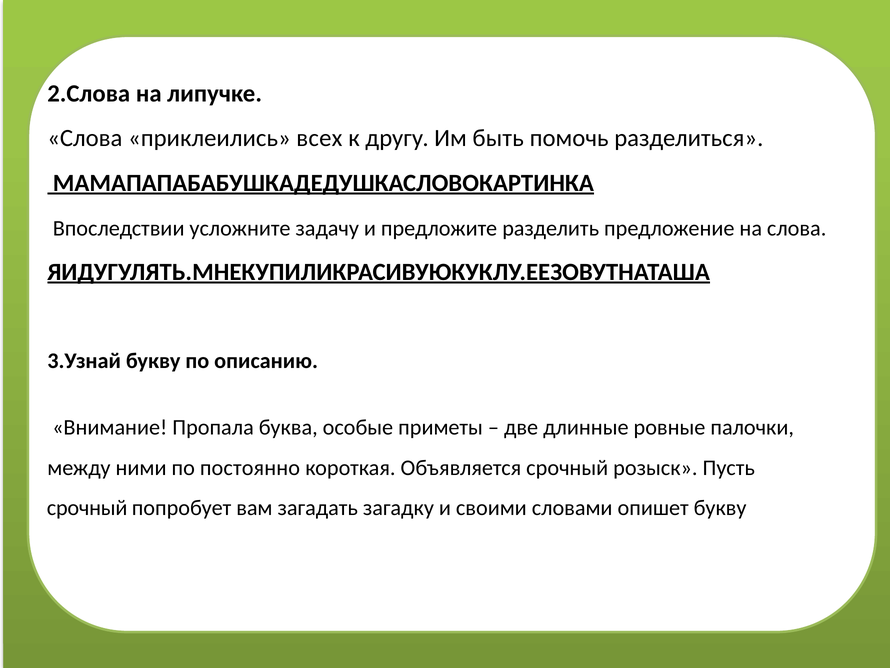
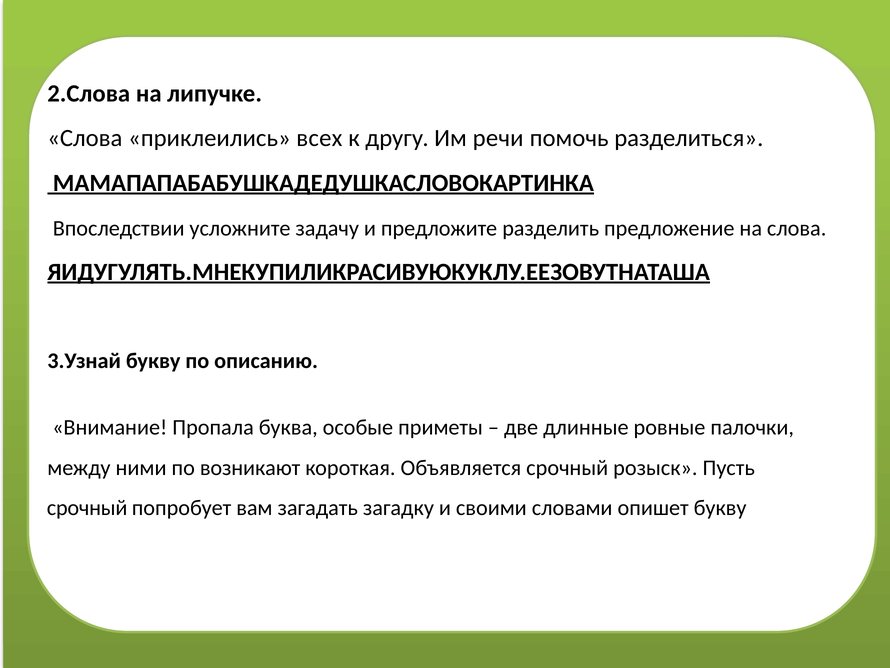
быть: быть -> речи
постоянно: постоянно -> возникают
